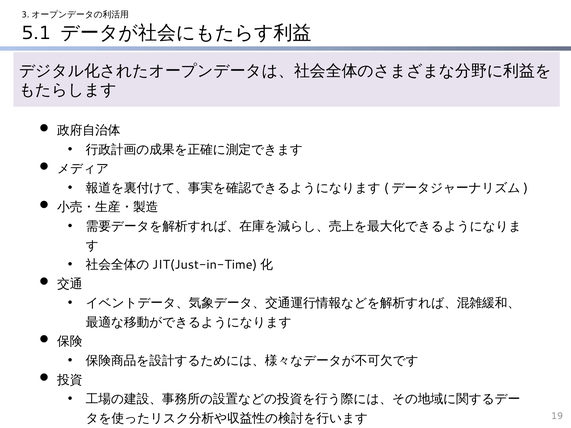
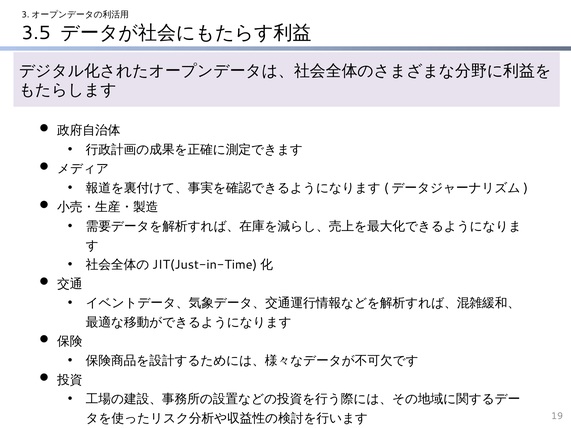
5.1: 5.1 -> 3.5
